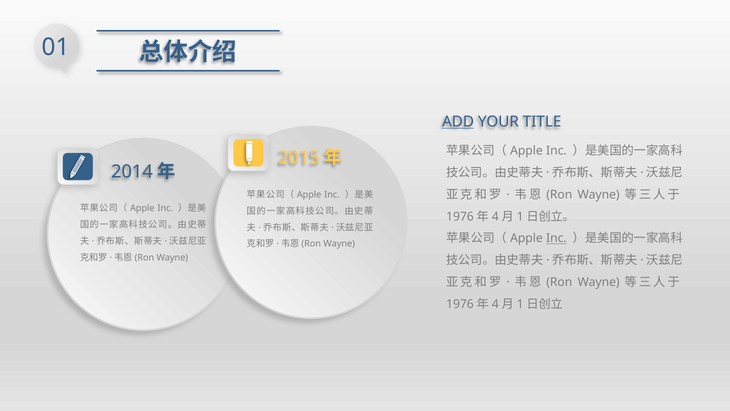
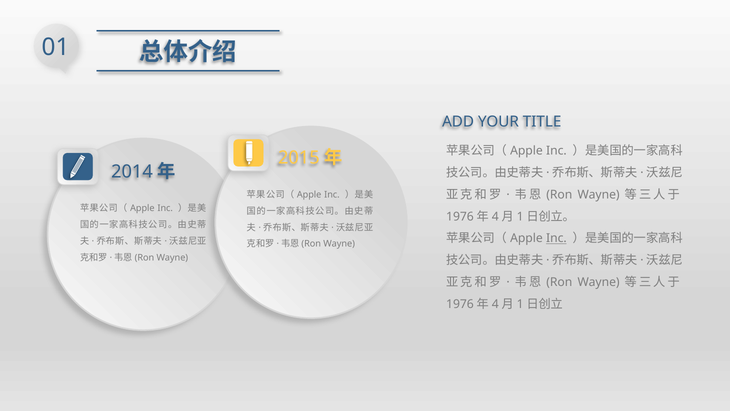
ADD underline: present -> none
